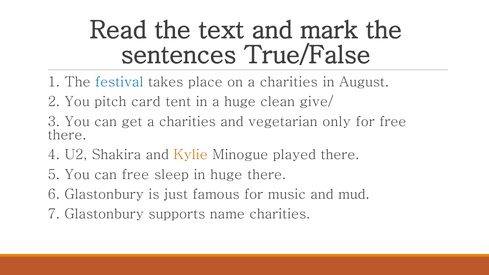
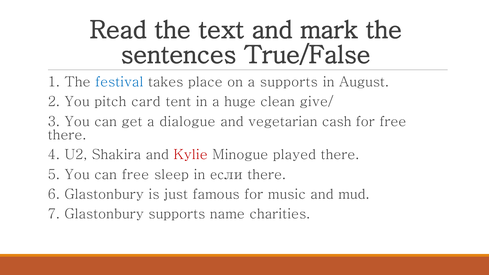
on a charities: charities -> supports
get a charities: charities -> dialogue
only: only -> cash
Kylie colour: orange -> red
in huge: huge -> если
